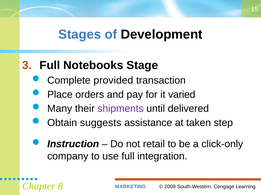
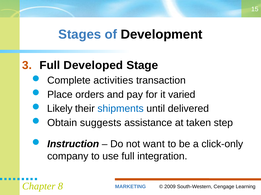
Notebooks: Notebooks -> Developed
provided: provided -> activities
Many: Many -> Likely
shipments colour: purple -> blue
retail: retail -> want
